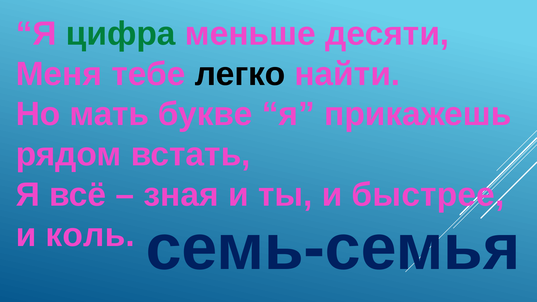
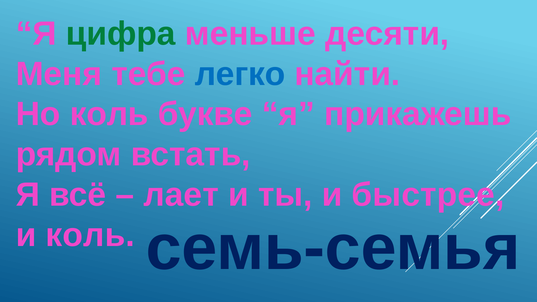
легко colour: black -> blue
Но мать: мать -> коль
зная: зная -> лает
